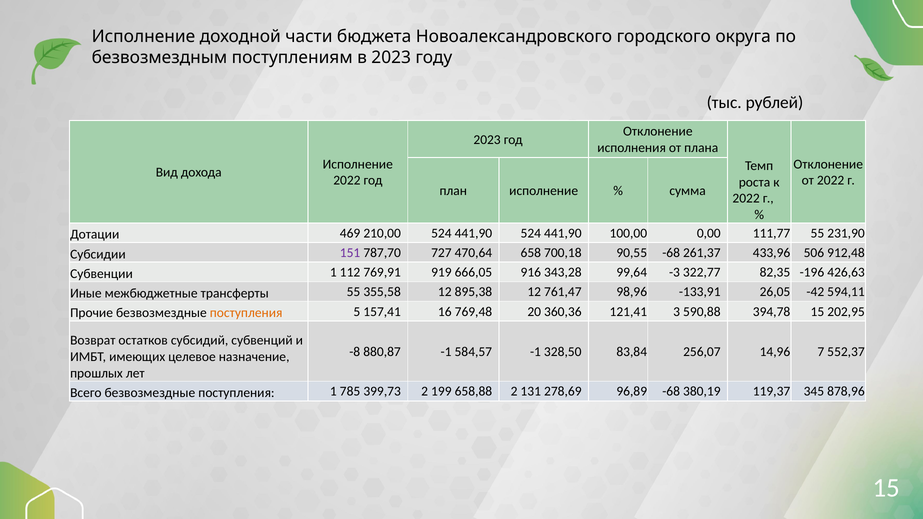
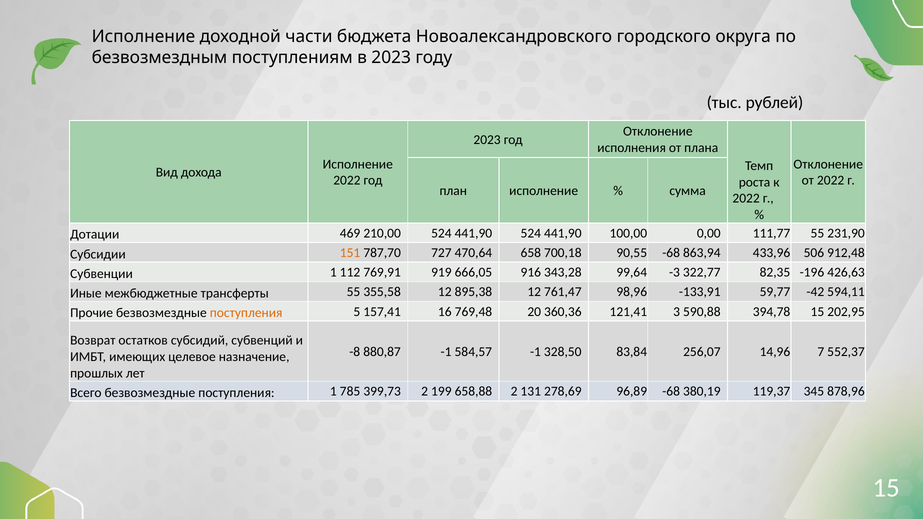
151 colour: purple -> orange
261,37: 261,37 -> 863,94
26,05: 26,05 -> 59,77
